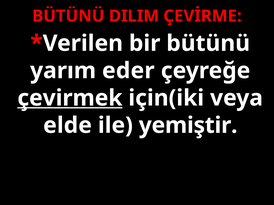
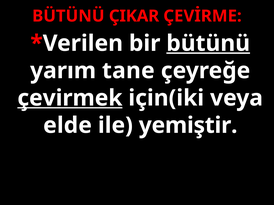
DILIM: DILIM -> ÇIKAR
bütünü at (208, 43) underline: none -> present
eder: eder -> tane
